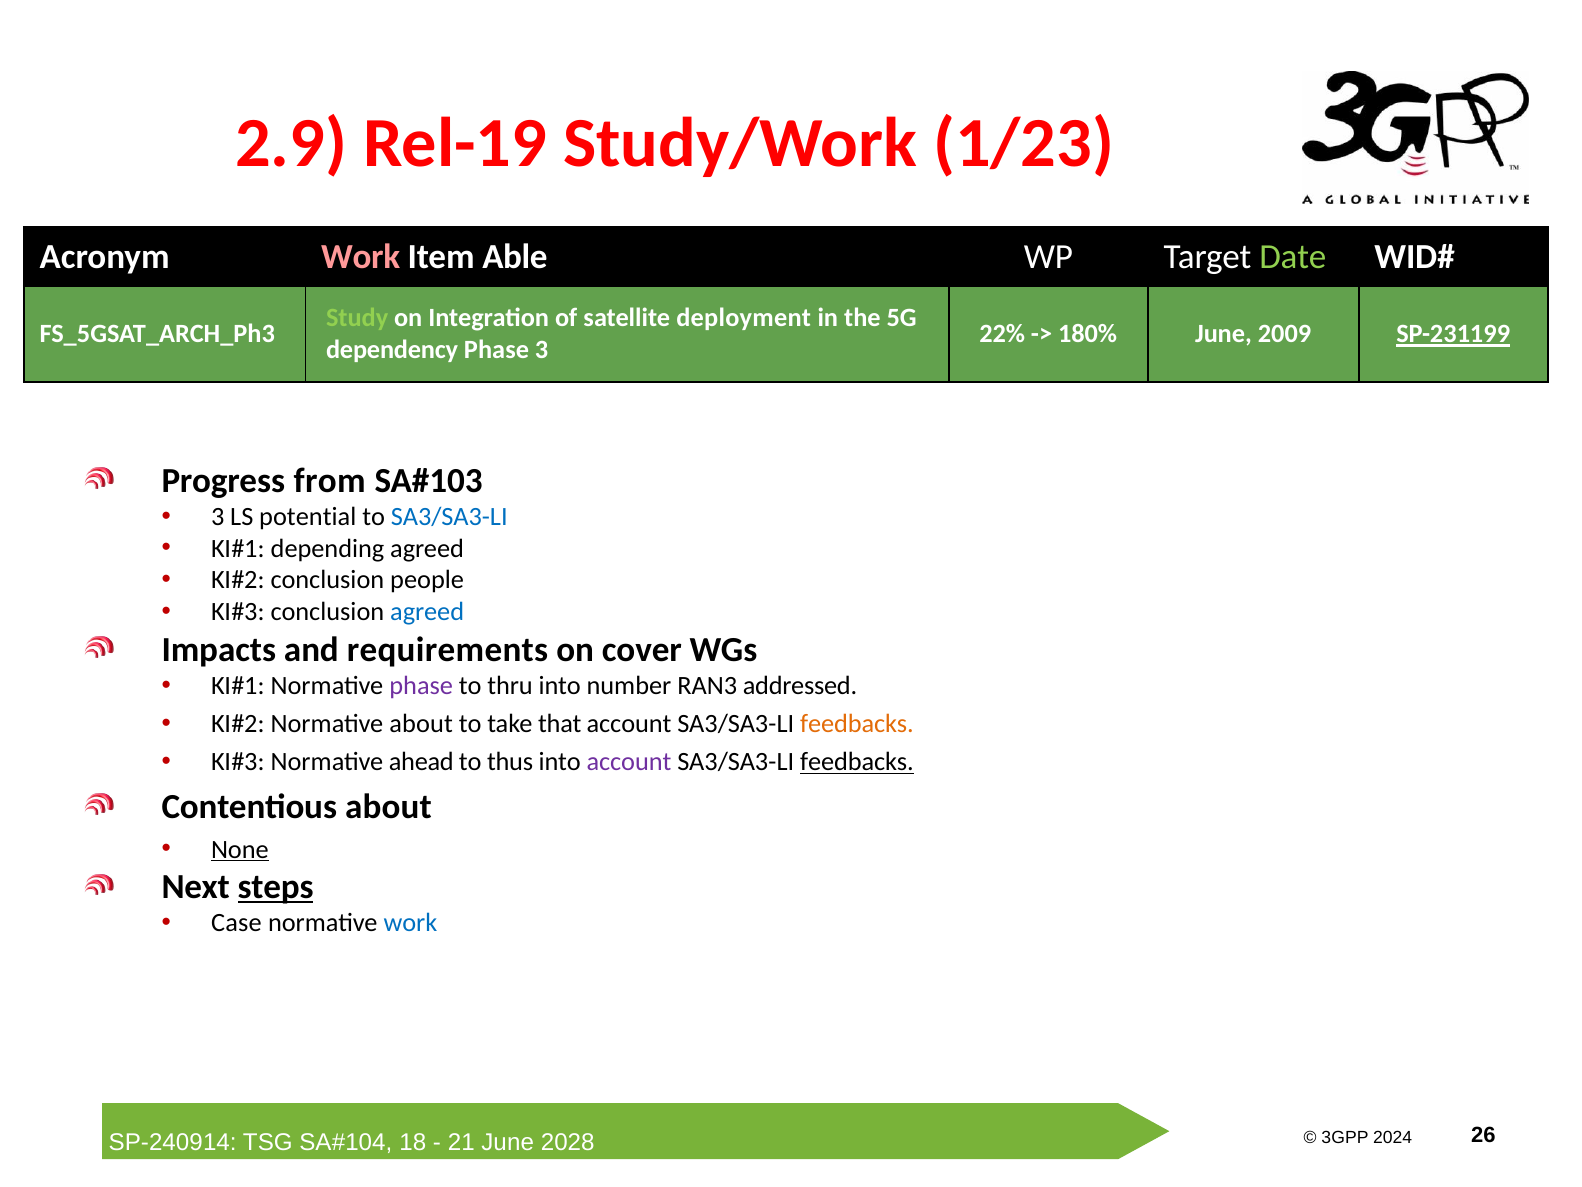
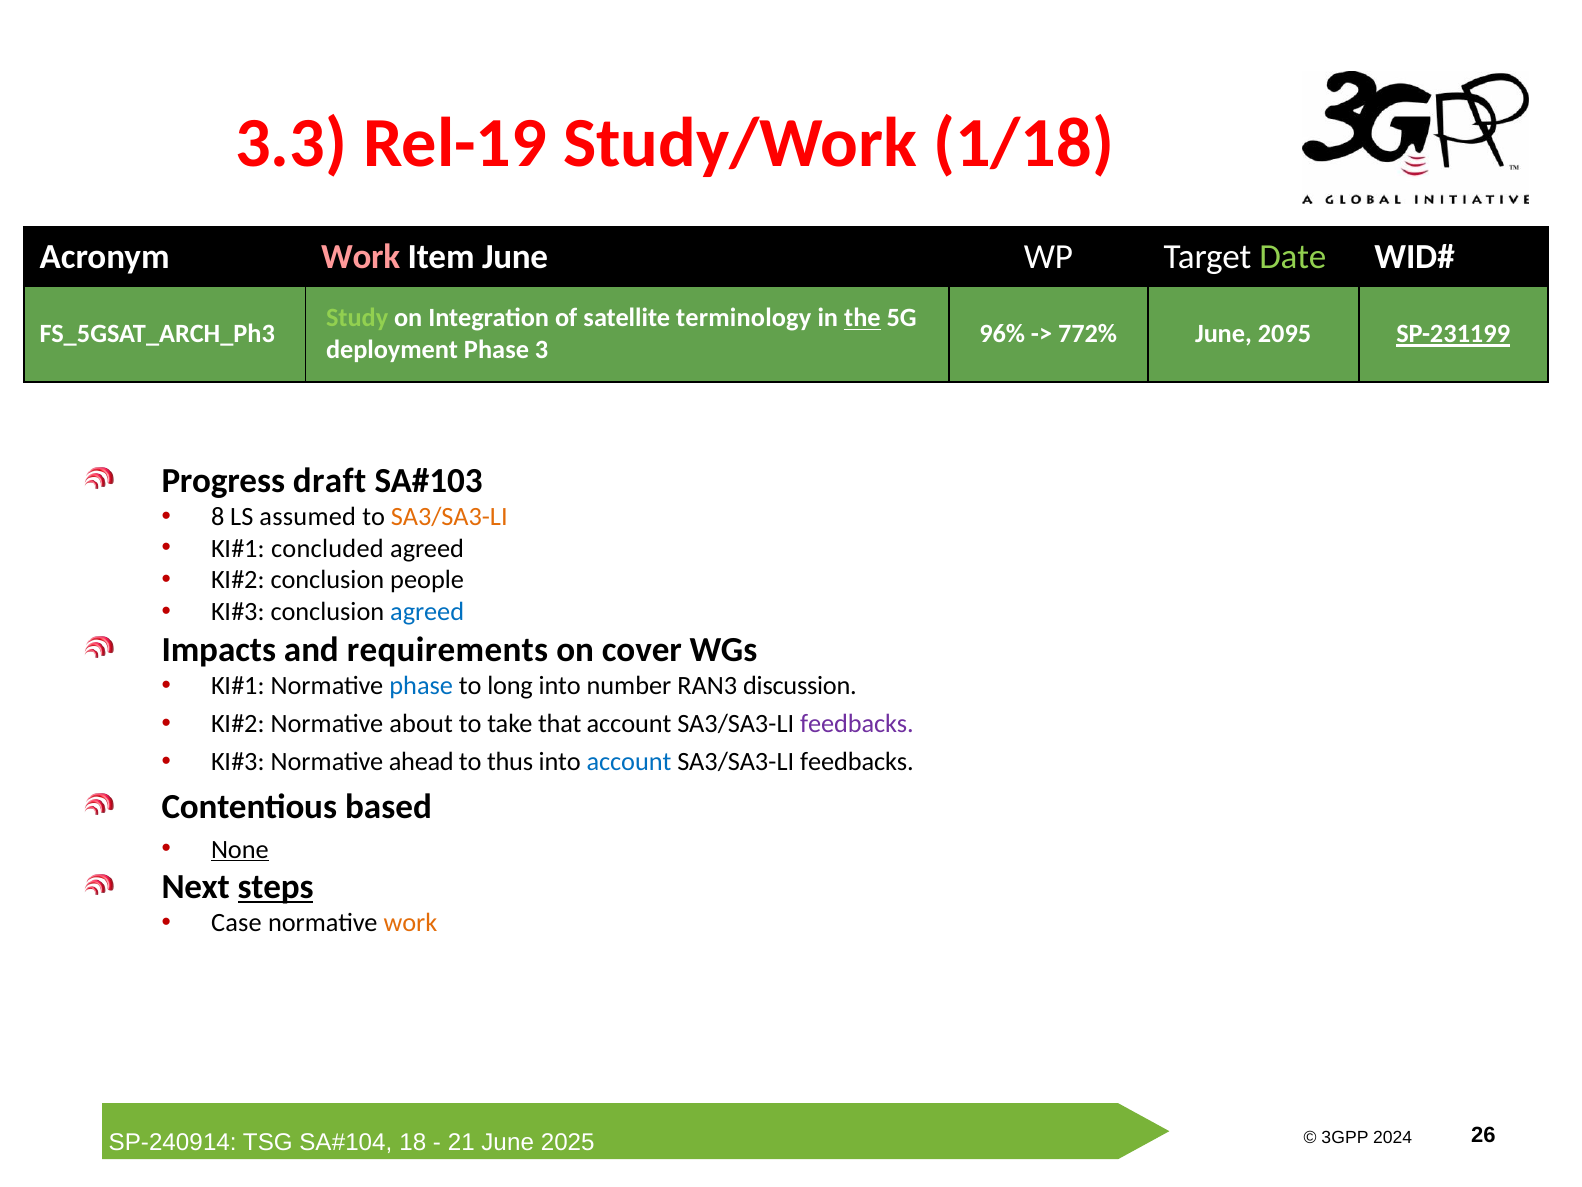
2.9: 2.9 -> 3.3
1/23: 1/23 -> 1/18
Item Able: Able -> June
deployment: deployment -> terminology
the underline: none -> present
22%: 22% -> 96%
180%: 180% -> 772%
2009: 2009 -> 2095
dependency: dependency -> deployment
from: from -> draft
3 at (218, 517): 3 -> 8
potential: potential -> assumed
SA3/SA3-LI at (449, 517) colour: blue -> orange
depending: depending -> concluded
phase at (421, 685) colour: purple -> blue
thru: thru -> long
addressed: addressed -> discussion
feedbacks at (857, 724) colour: orange -> purple
account at (629, 762) colour: purple -> blue
feedbacks at (857, 762) underline: present -> none
Contentious about: about -> based
work at (410, 923) colour: blue -> orange
2028: 2028 -> 2025
